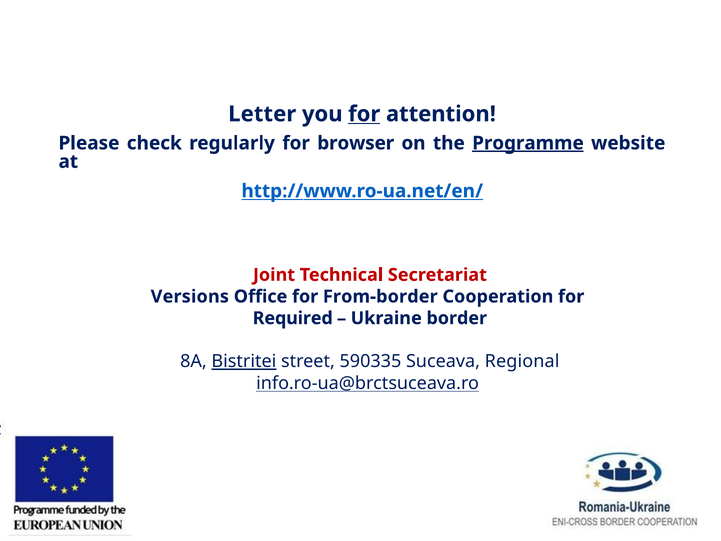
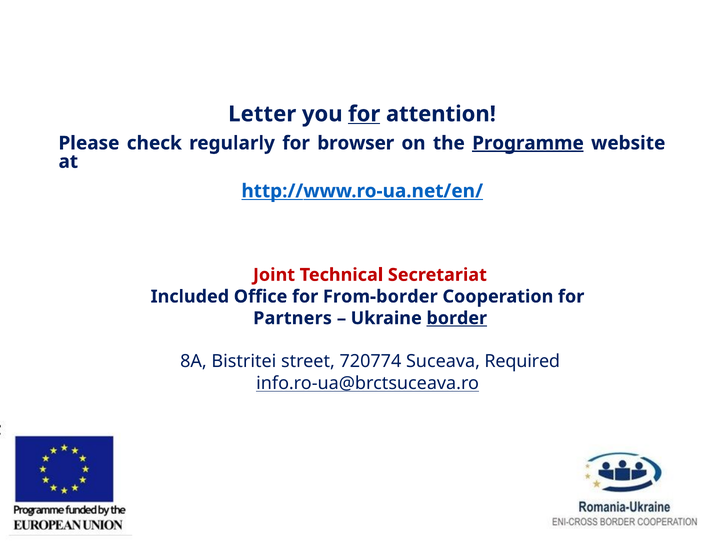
Versions: Versions -> Included
Required: Required -> Partners
border underline: none -> present
Bistritei underline: present -> none
590335: 590335 -> 720774
Regional: Regional -> Required
